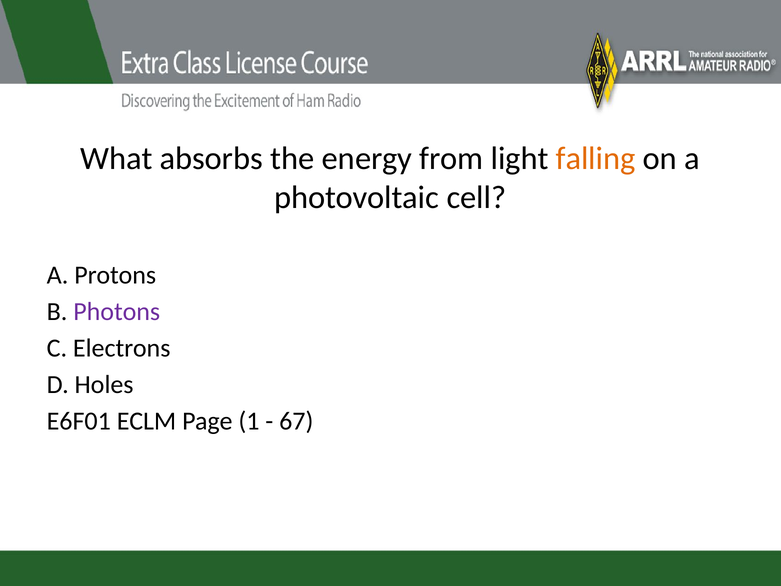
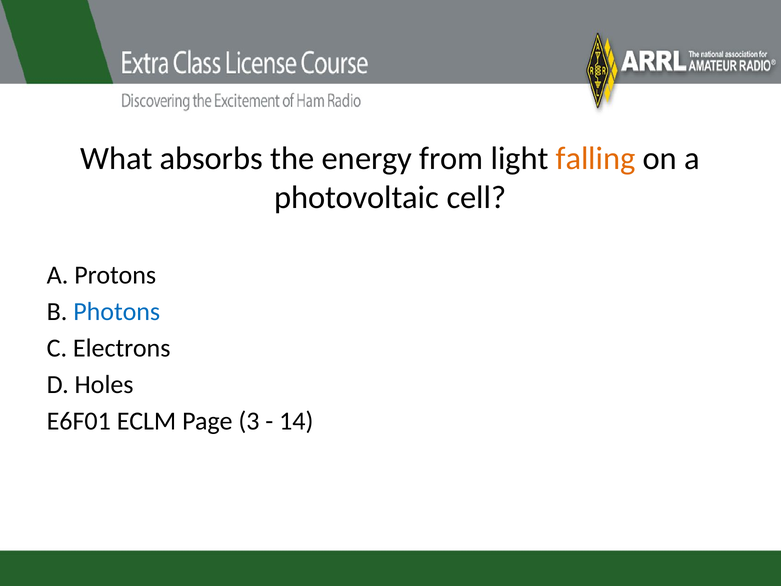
Photons colour: purple -> blue
1: 1 -> 3
67: 67 -> 14
